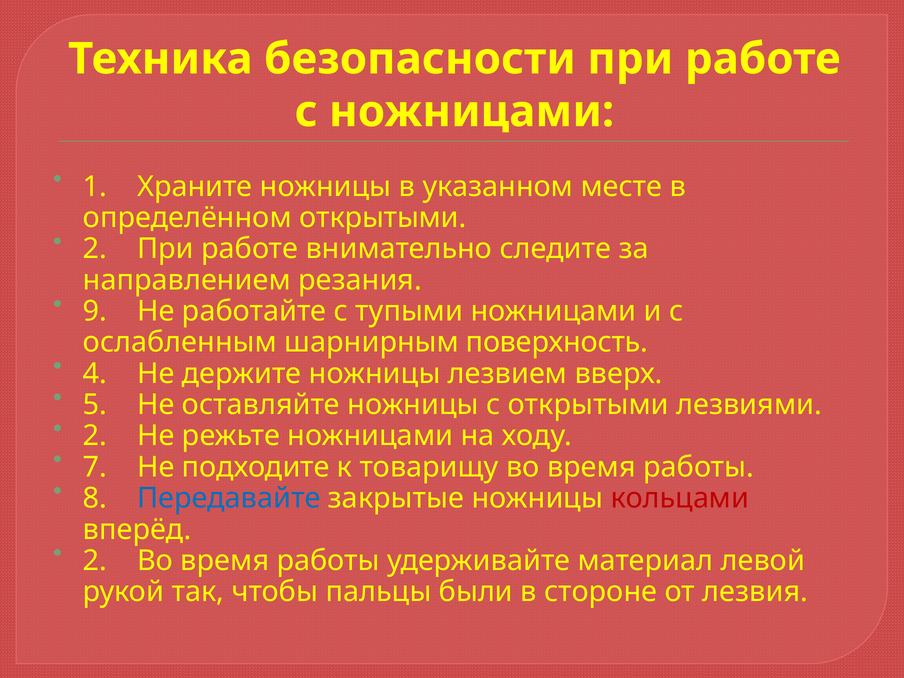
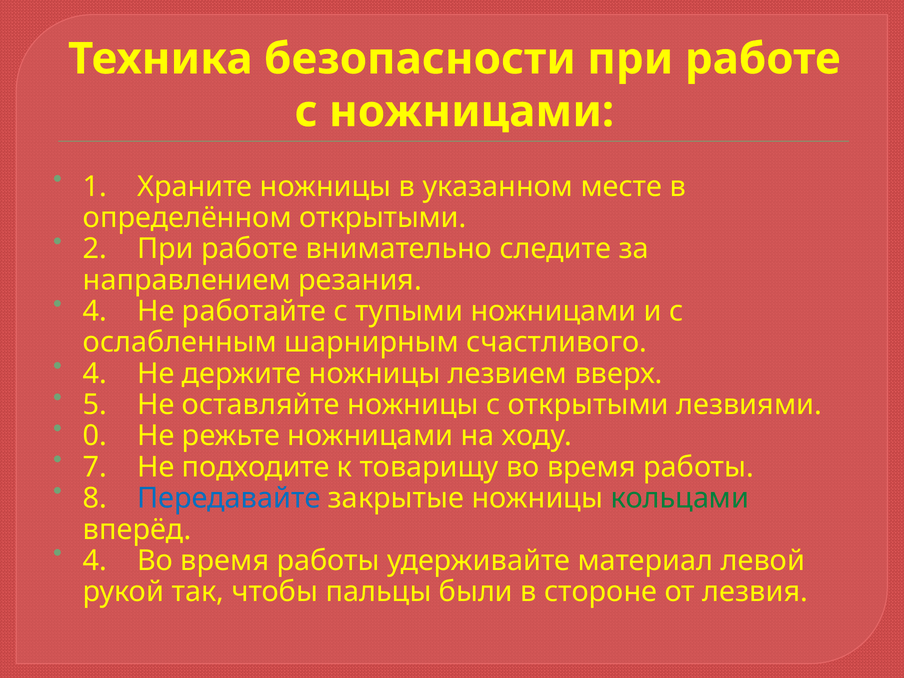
9 at (95, 311): 9 -> 4
поверхность: поверхность -> счастливого
2 at (95, 436): 2 -> 0
кольцами colour: red -> green
2 at (95, 561): 2 -> 4
